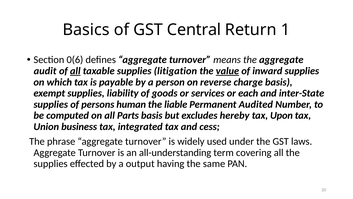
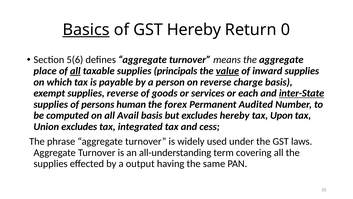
Basics underline: none -> present
GST Central: Central -> Hereby
1: 1 -> 0
0(6: 0(6 -> 5(6
audit: audit -> place
litigation: litigation -> principals
supplies liability: liability -> reverse
inter-State underline: none -> present
liable: liable -> forex
Parts: Parts -> Avail
Union business: business -> excludes
